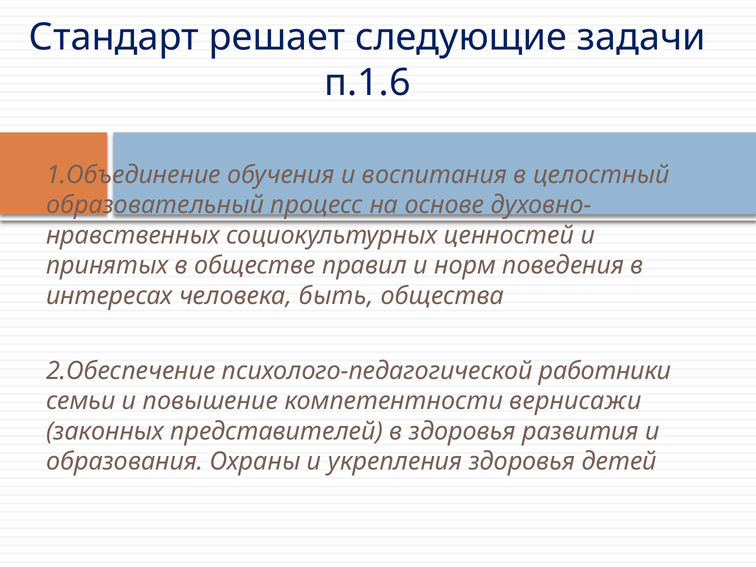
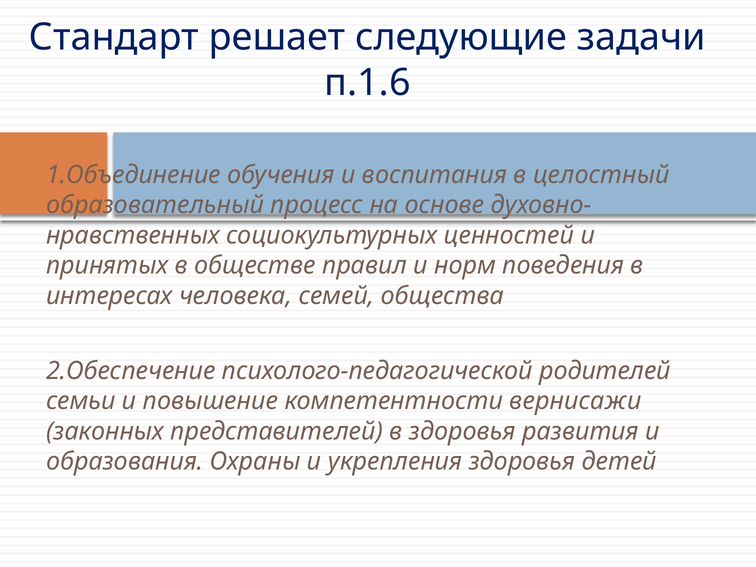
быть: быть -> семей
работники: работники -> родителей
